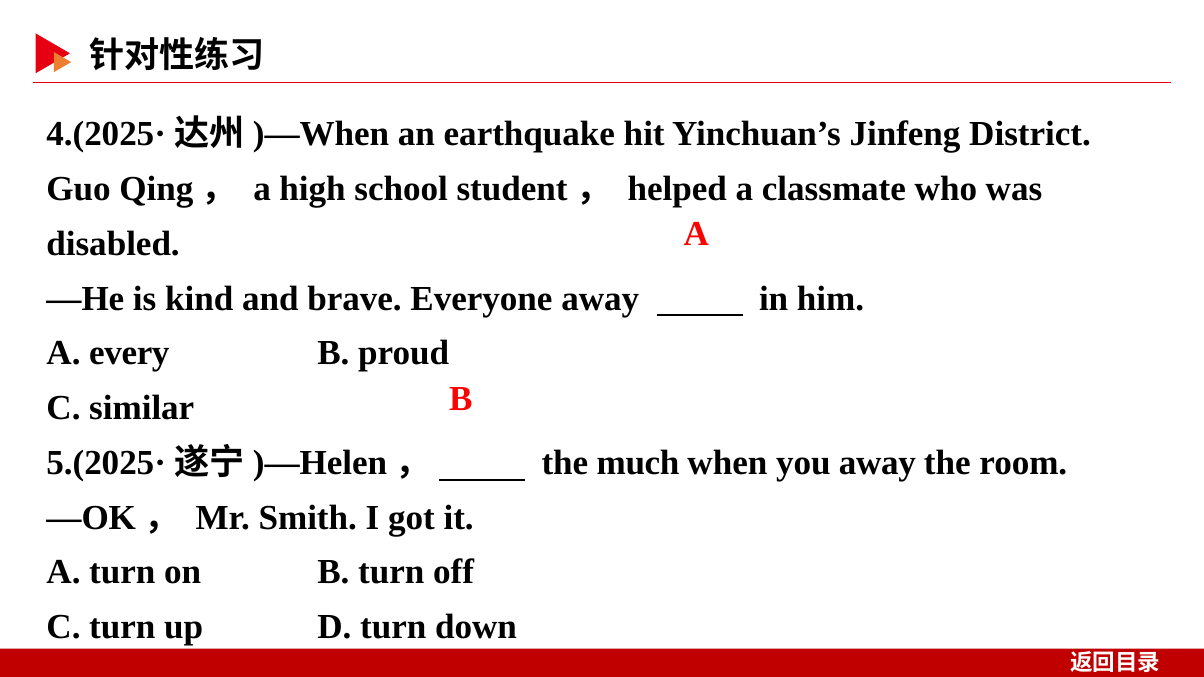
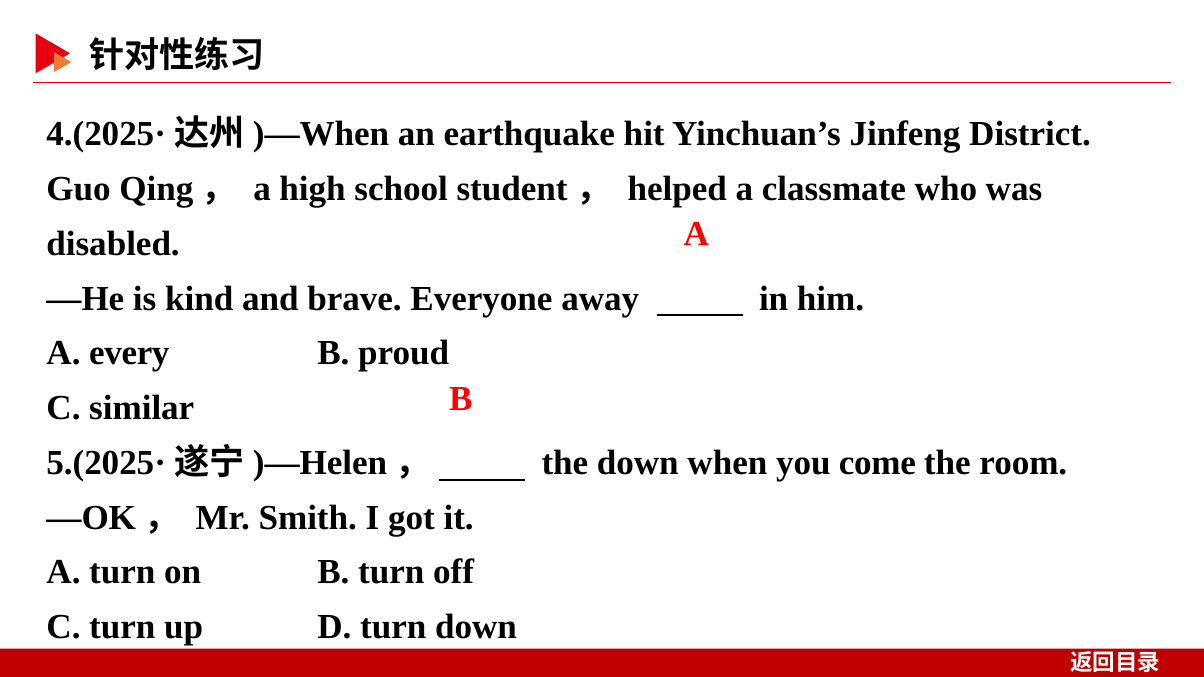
the much: much -> down
you away: away -> come
